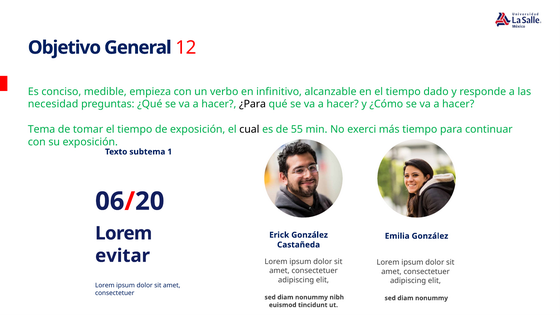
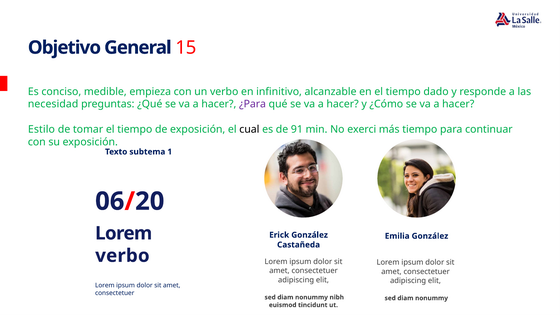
12: 12 -> 15
¿Para colour: black -> purple
Tema: Tema -> Estilo
55: 55 -> 91
evitar at (123, 256): evitar -> verbo
